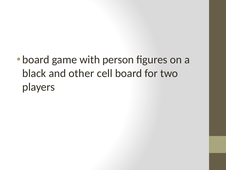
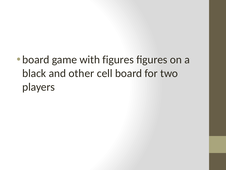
with person: person -> figures
